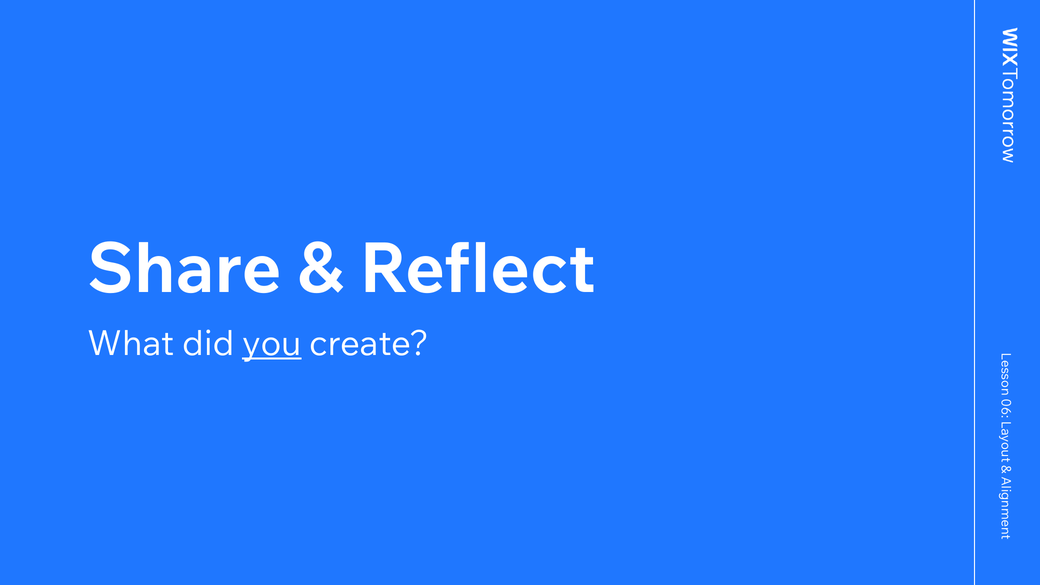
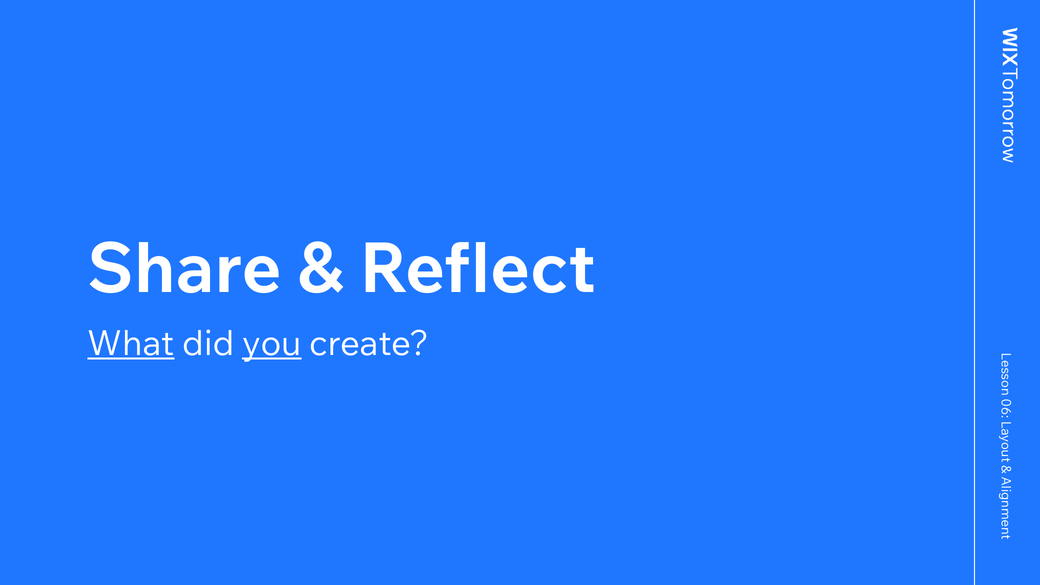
What underline: none -> present
